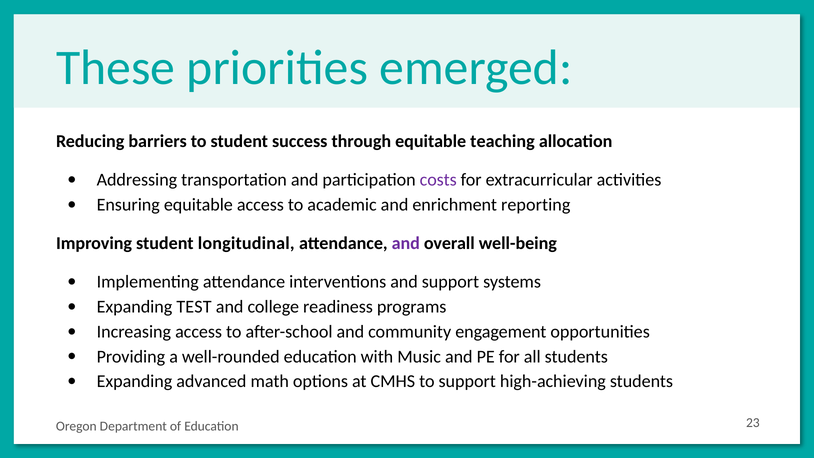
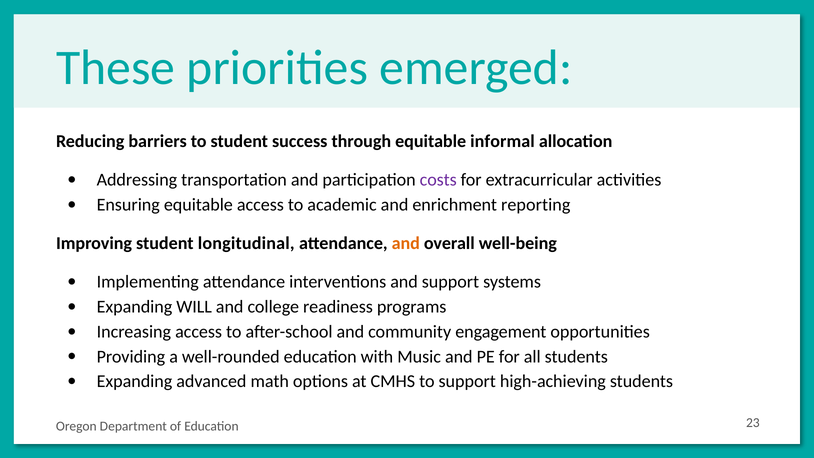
teaching: teaching -> informal
and at (406, 243) colour: purple -> orange
TEST: TEST -> WILL
